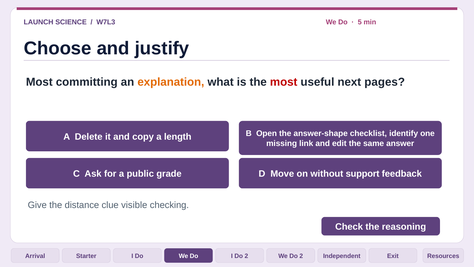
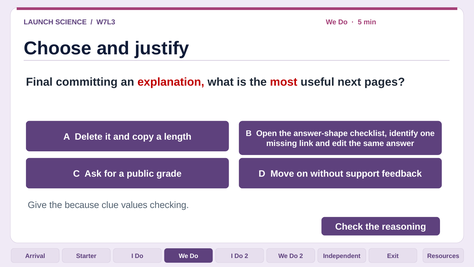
Most at (39, 82): Most -> Final
explanation colour: orange -> red
distance: distance -> because
visible: visible -> values
